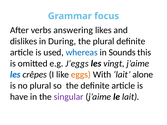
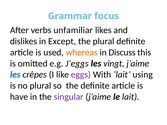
answering: answering -> unfamiliar
During: During -> Except
whereas colour: blue -> orange
Sounds: Sounds -> Discuss
eggs colour: orange -> purple
alone: alone -> using
